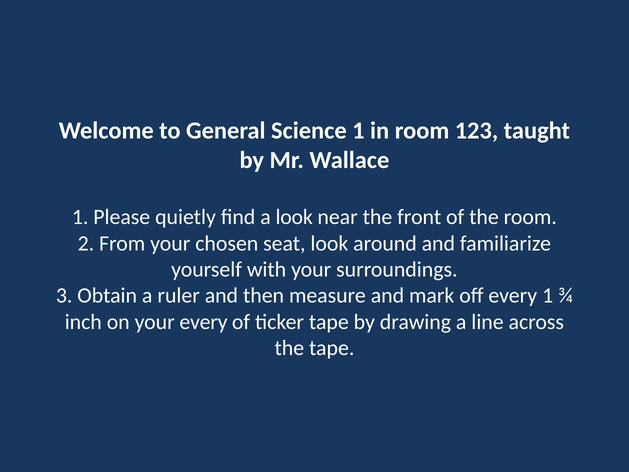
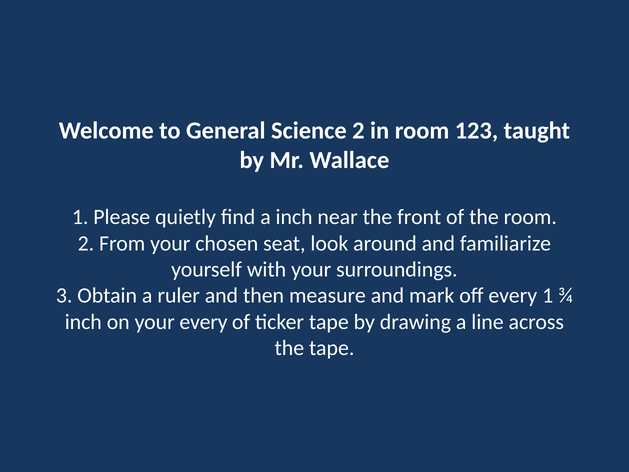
Science 1: 1 -> 2
a look: look -> inch
